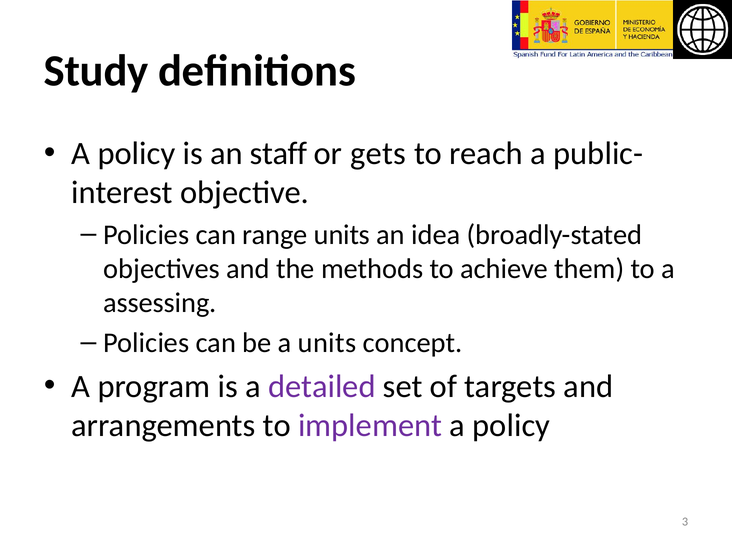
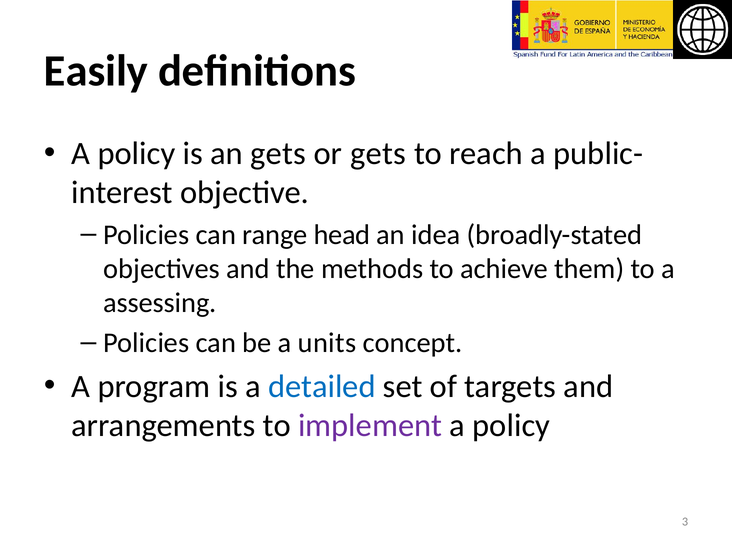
Study: Study -> Easily
an staff: staff -> gets
range units: units -> head
detailed colour: purple -> blue
